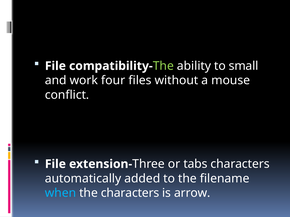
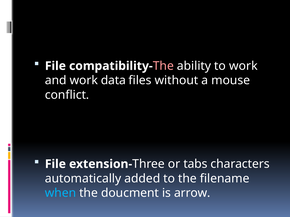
The at (163, 66) colour: light green -> pink
to small: small -> work
four: four -> data
the characters: characters -> doucment
